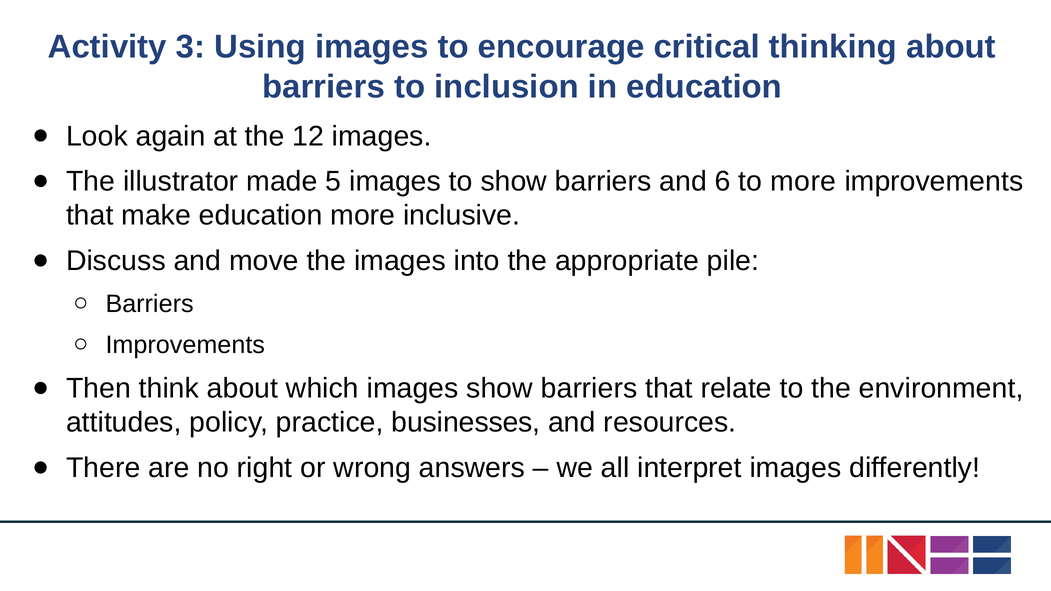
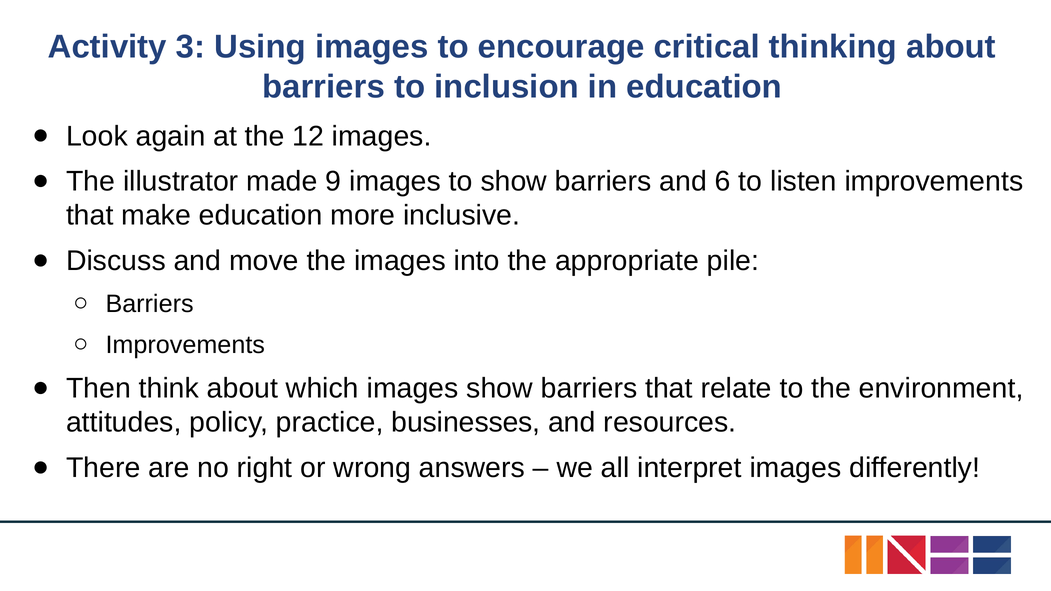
5: 5 -> 9
to more: more -> listen
